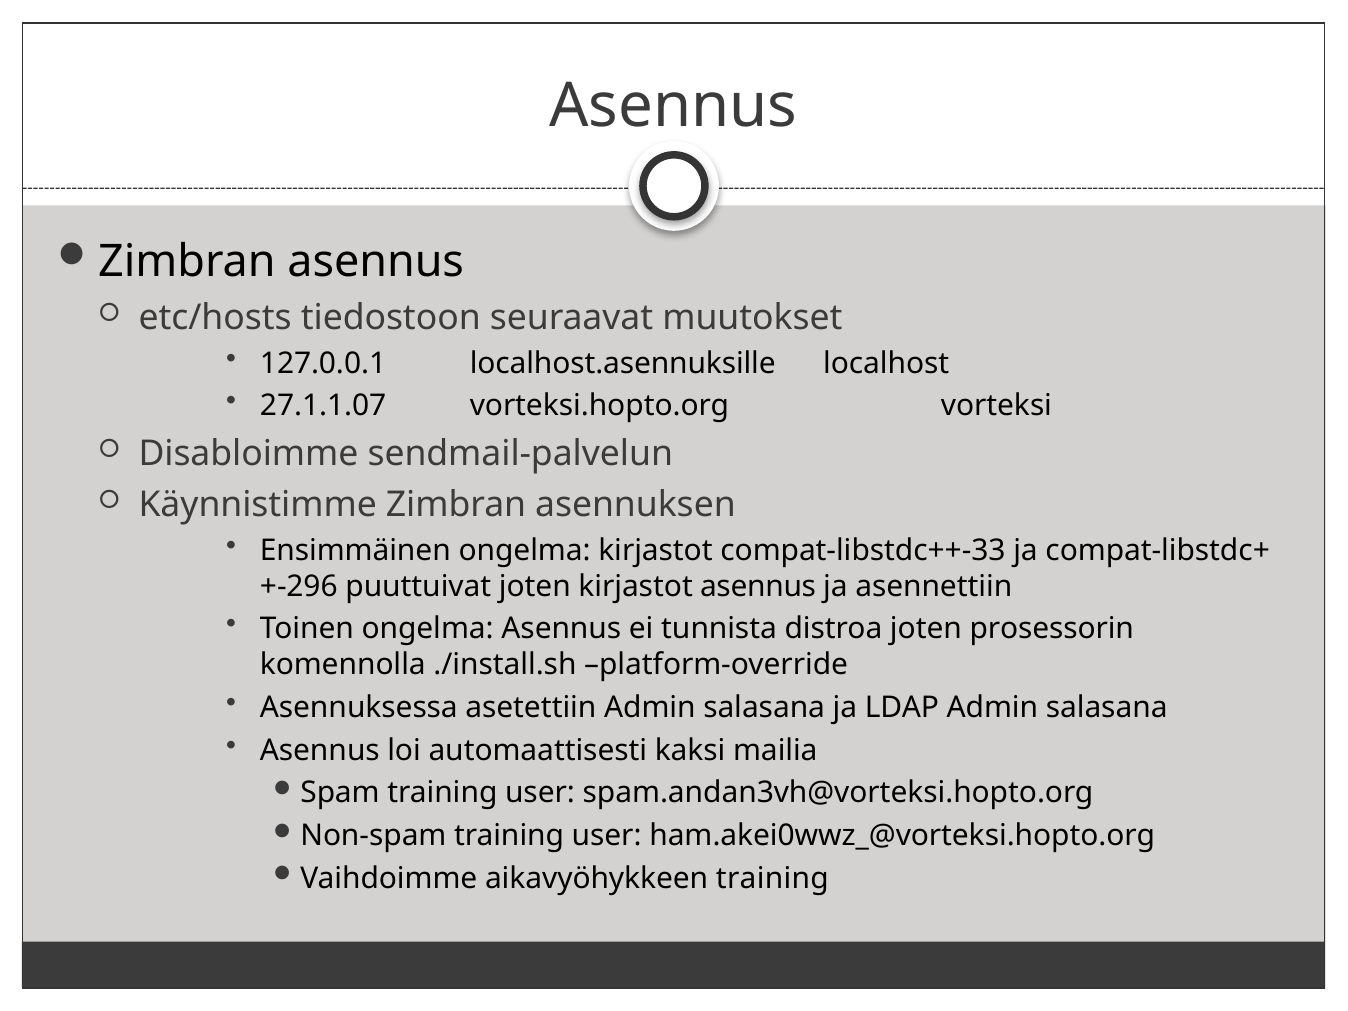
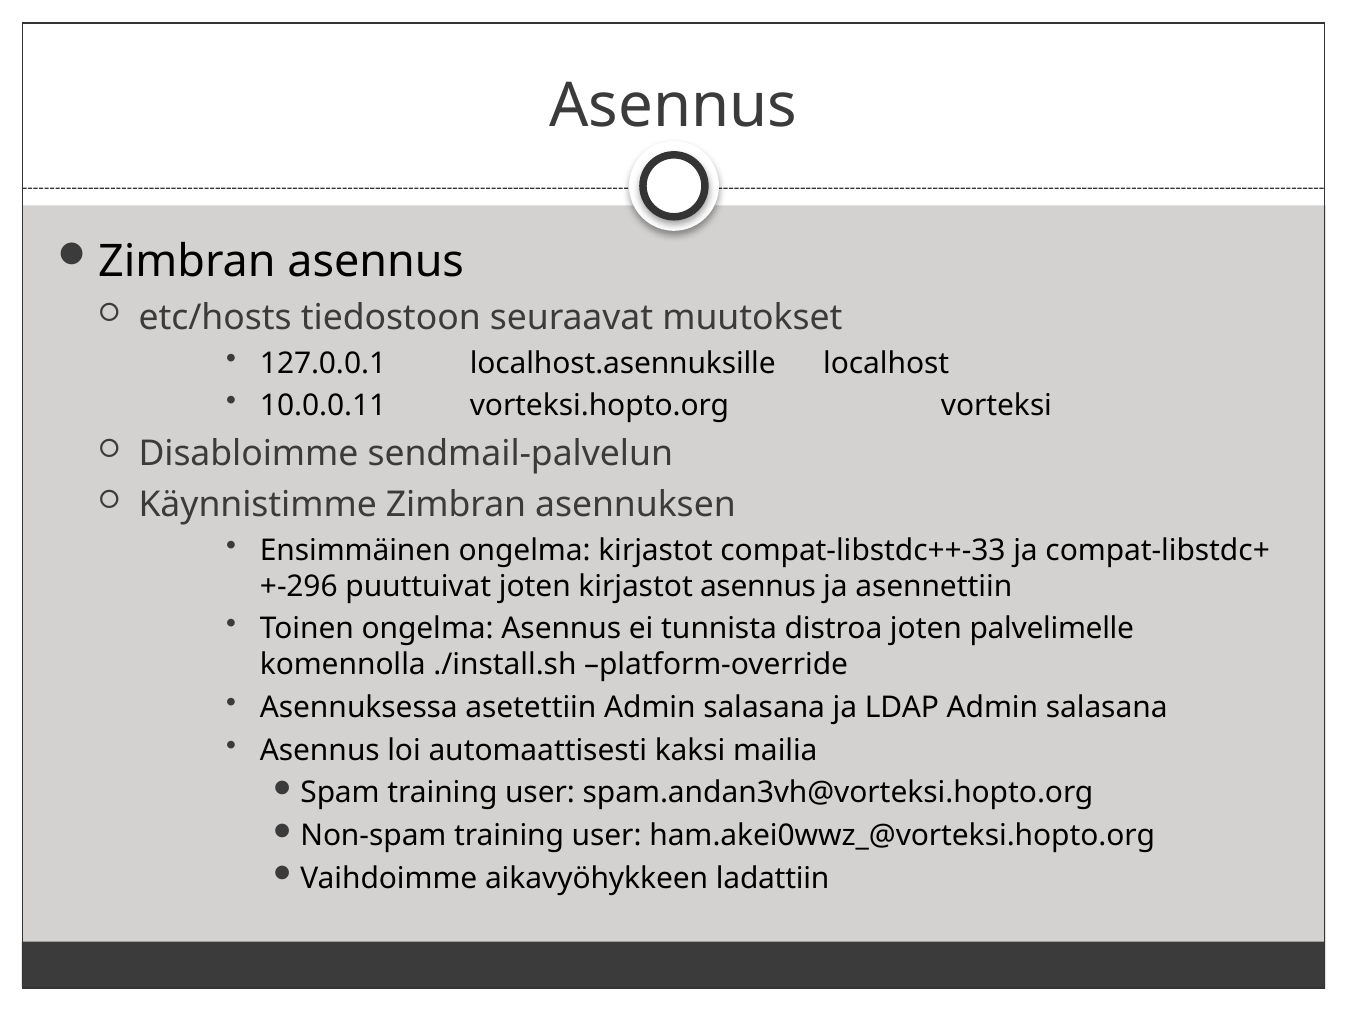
27.1.1.07: 27.1.1.07 -> 10.0.0.11
prosessorin: prosessorin -> palvelimelle
aikavyöhykkeen training: training -> ladattiin
